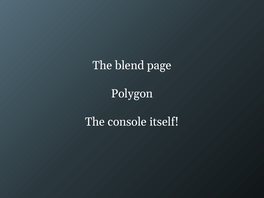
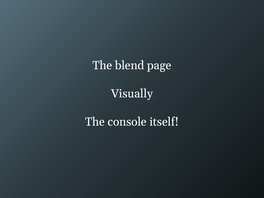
Polygon: Polygon -> Visually
